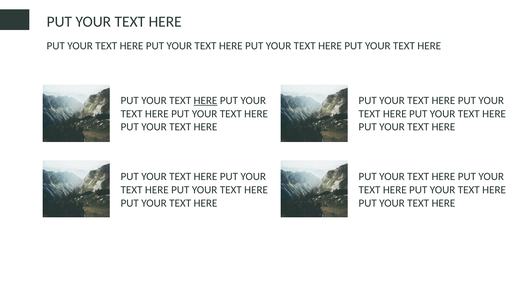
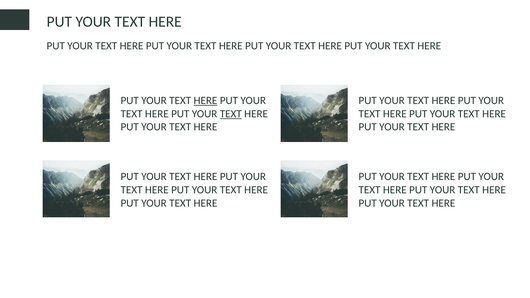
TEXT at (231, 114) underline: none -> present
